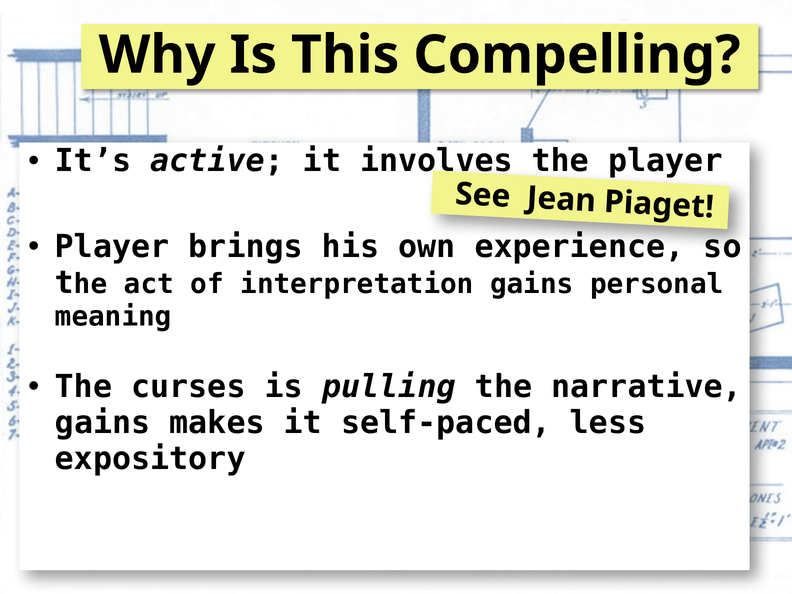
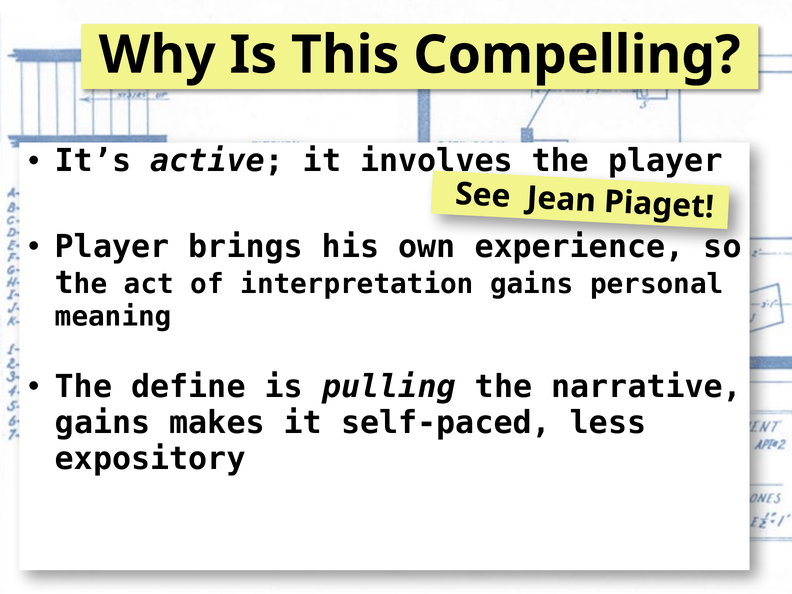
curses: curses -> define
